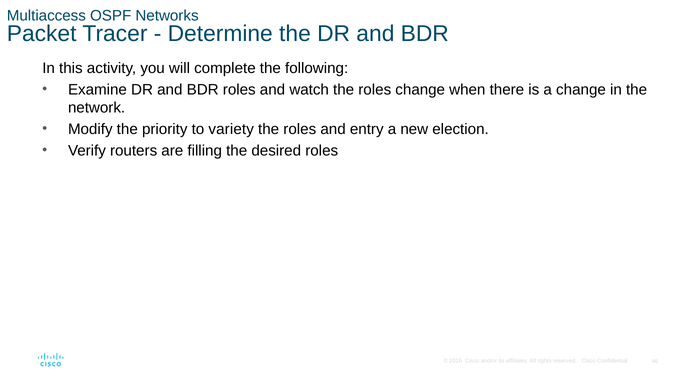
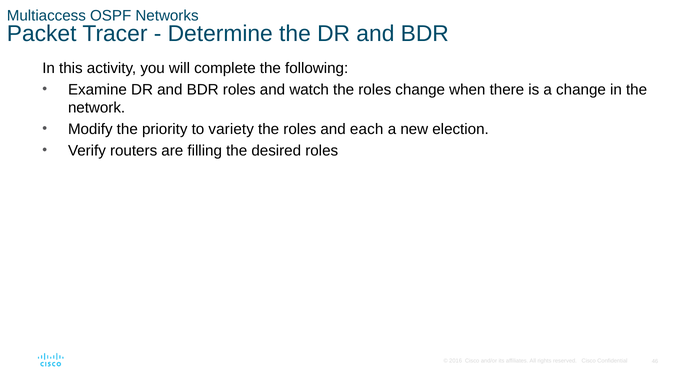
entry: entry -> each
